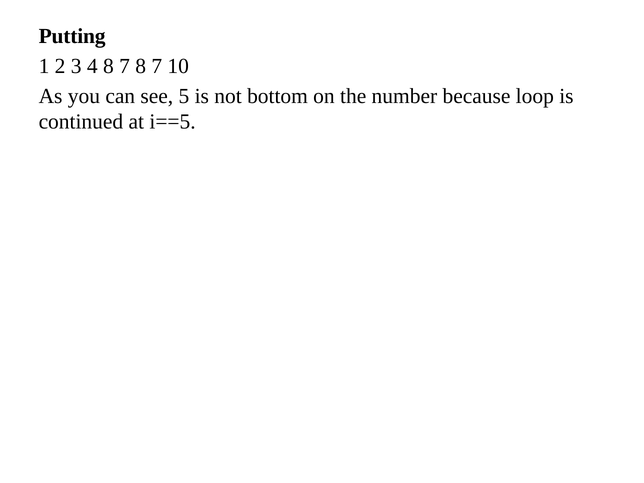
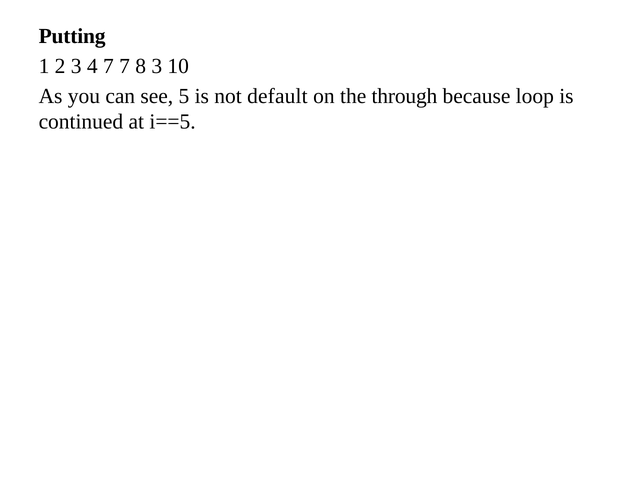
4 8: 8 -> 7
7 8 7: 7 -> 3
bottom: bottom -> default
number: number -> through
